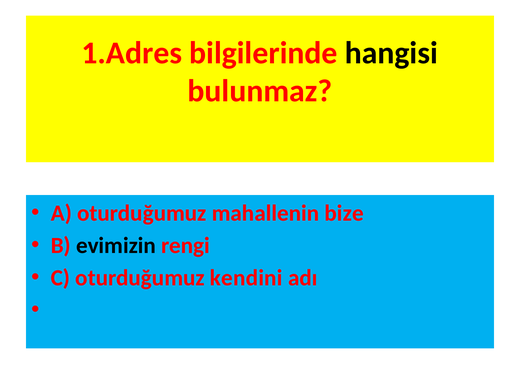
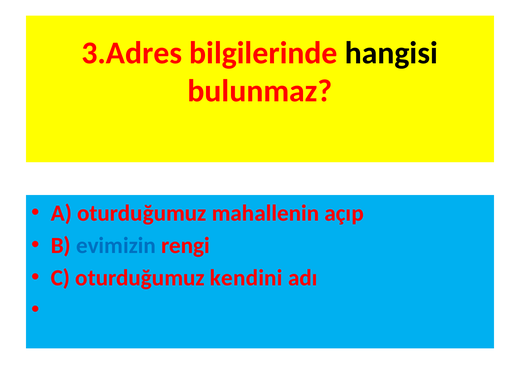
1.Adres: 1.Adres -> 3.Adres
bize: bize -> açıp
evimizin colour: black -> blue
